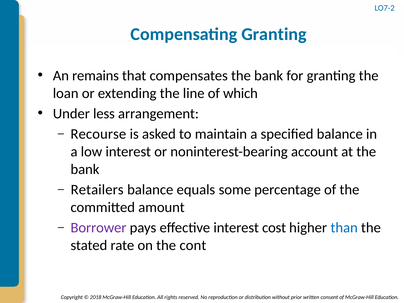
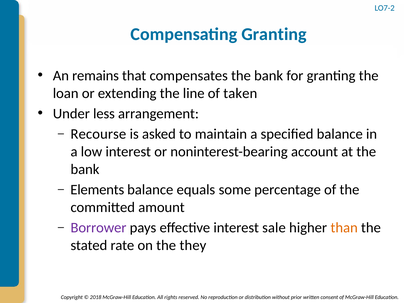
which: which -> taken
Retailers: Retailers -> Elements
cost: cost -> sale
than colour: blue -> orange
cont: cont -> they
